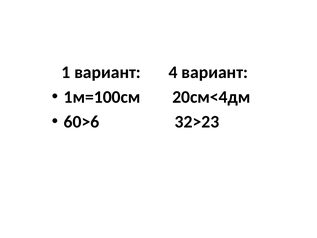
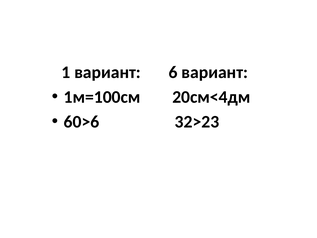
4: 4 -> 6
